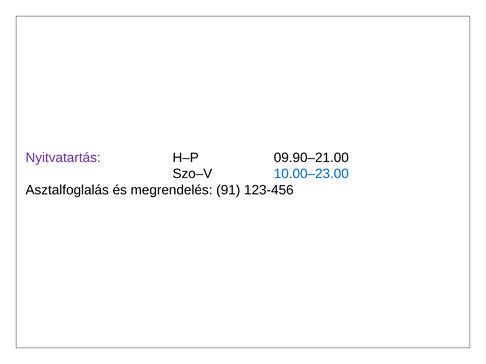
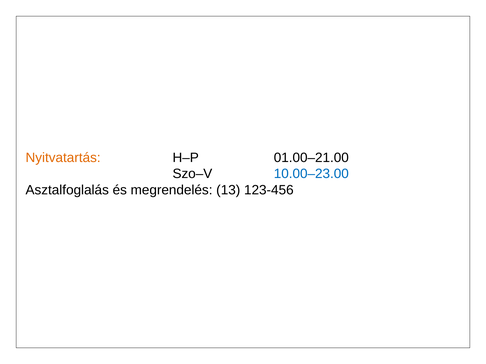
Nyitvatartás colour: purple -> orange
09.90–21.00: 09.90–21.00 -> 01.00–21.00
91: 91 -> 13
